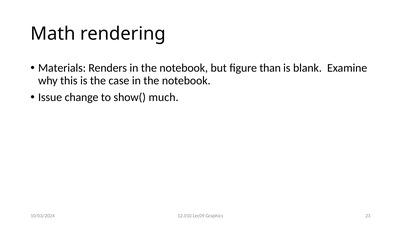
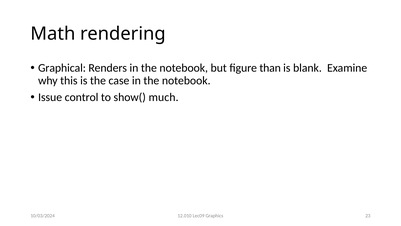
Materials: Materials -> Graphical
change: change -> control
